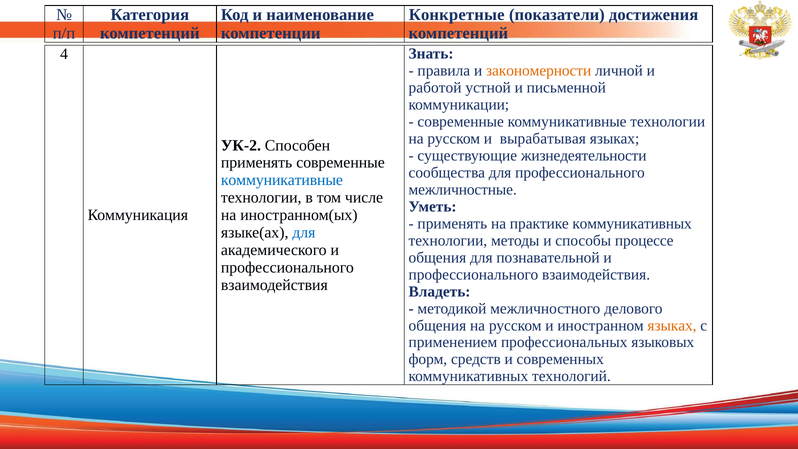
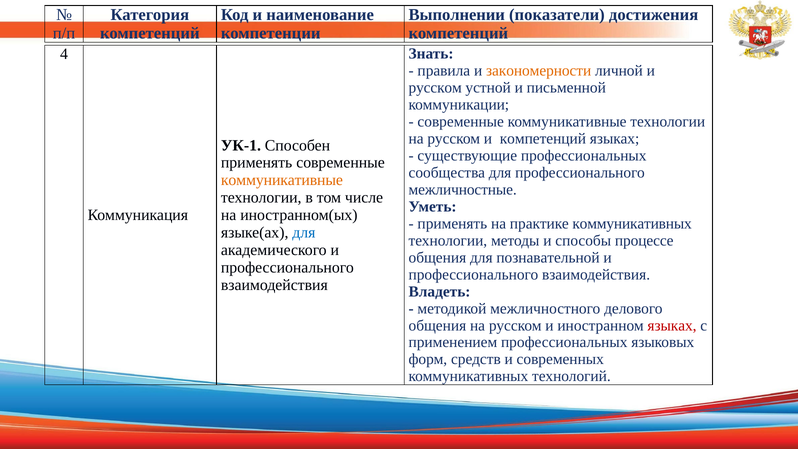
Конкретные: Конкретные -> Выполнении
работой at (435, 88): работой -> русском
и вырабатывая: вырабатывая -> компетенций
УК-2: УК-2 -> УК-1
существующие жизнедеятельности: жизнедеятельности -> профессиональных
коммуникативные at (282, 180) colour: blue -> orange
языках at (672, 325) colour: orange -> red
